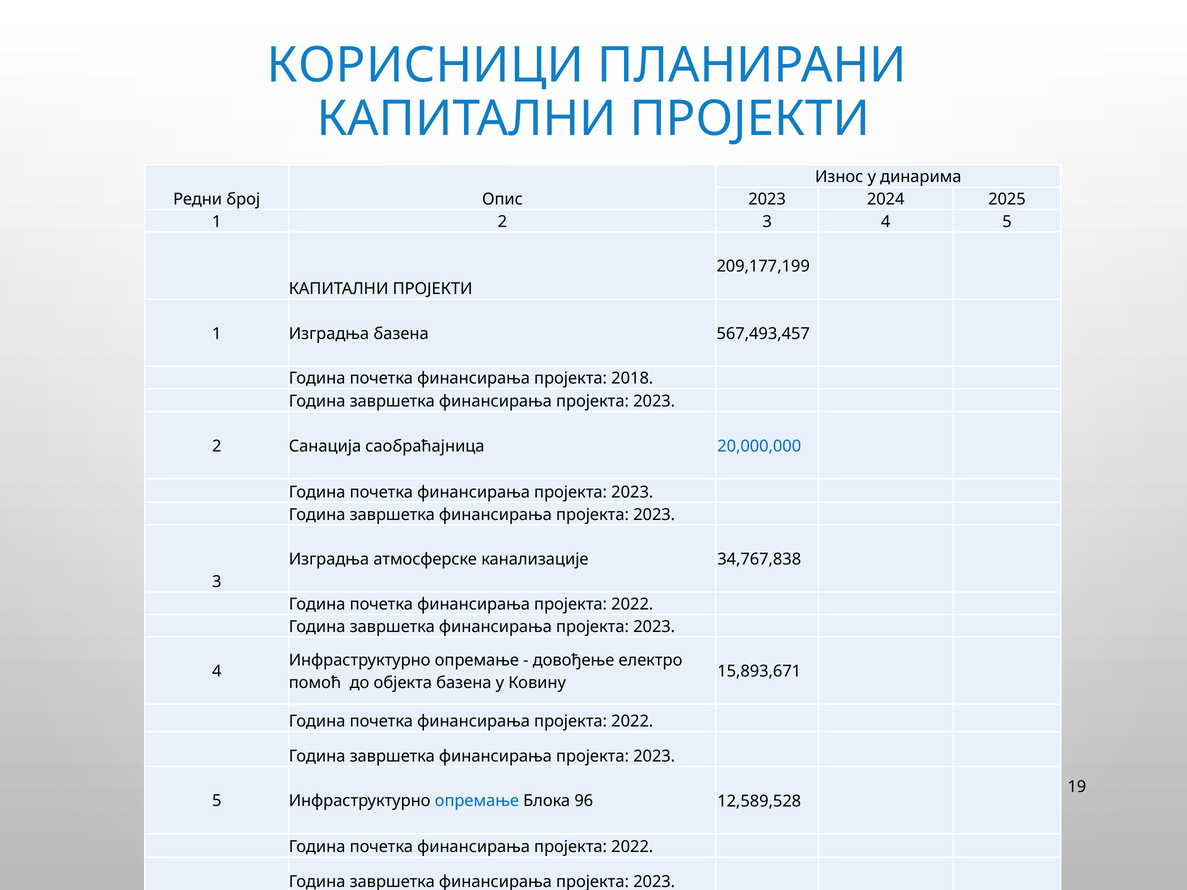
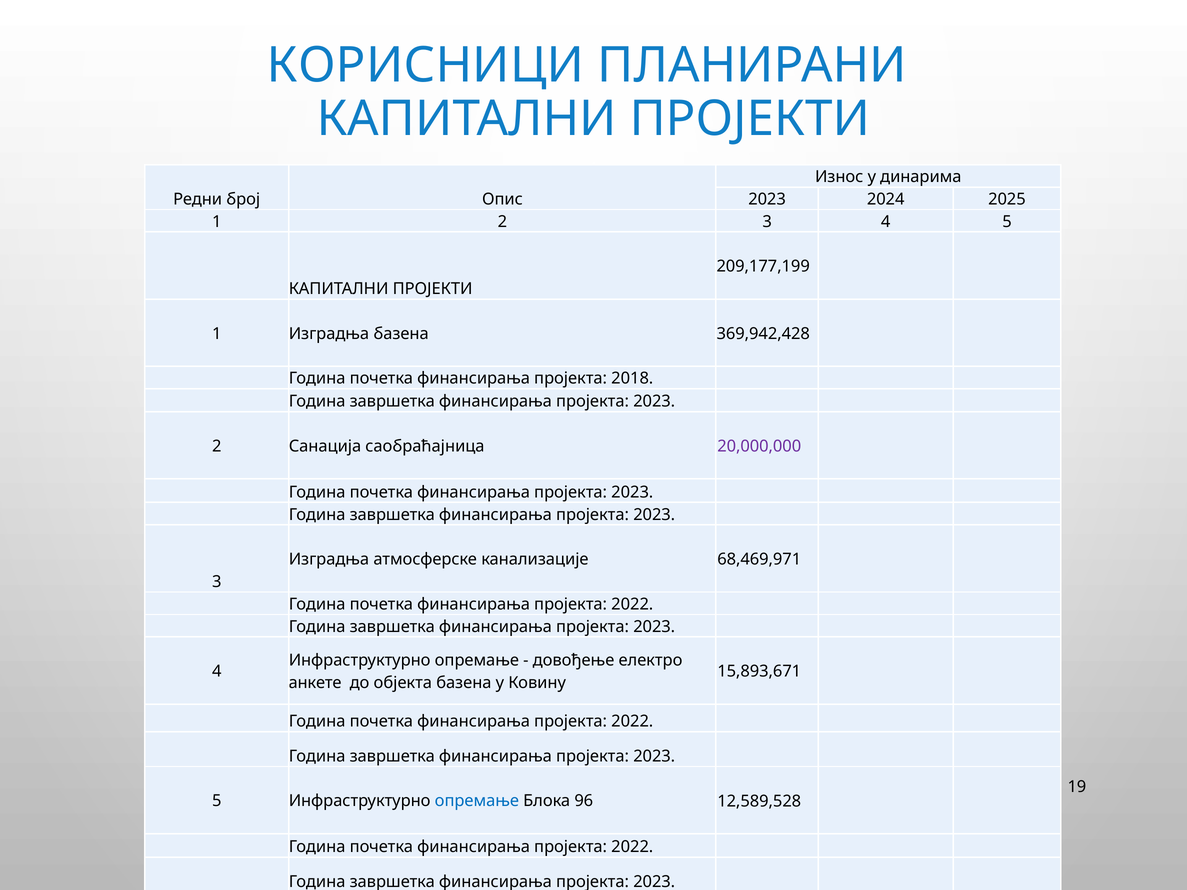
567,493,457: 567,493,457 -> 369,942,428
20,000,000 colour: blue -> purple
34,767,838: 34,767,838 -> 68,469,971
помоћ: помоћ -> анкете
